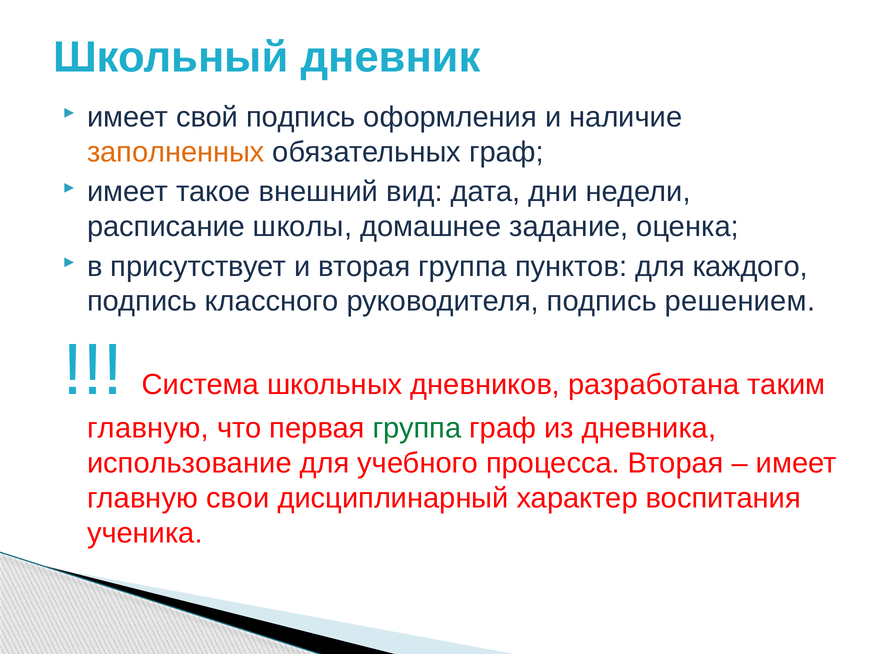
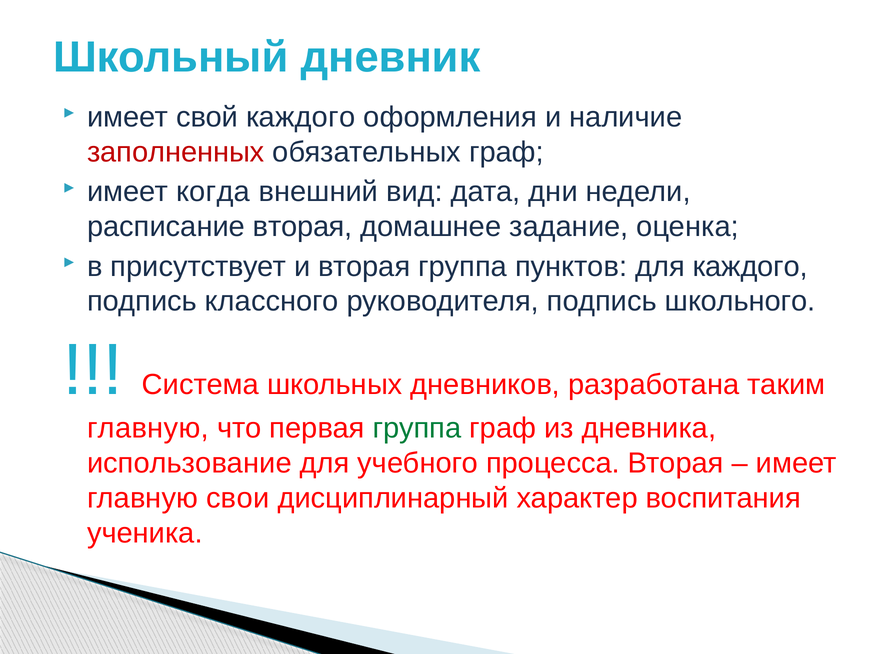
свой подпись: подпись -> каждого
заполненных colour: orange -> red
такое: такое -> когда
расписание школы: школы -> вторая
решением: решением -> школьного
